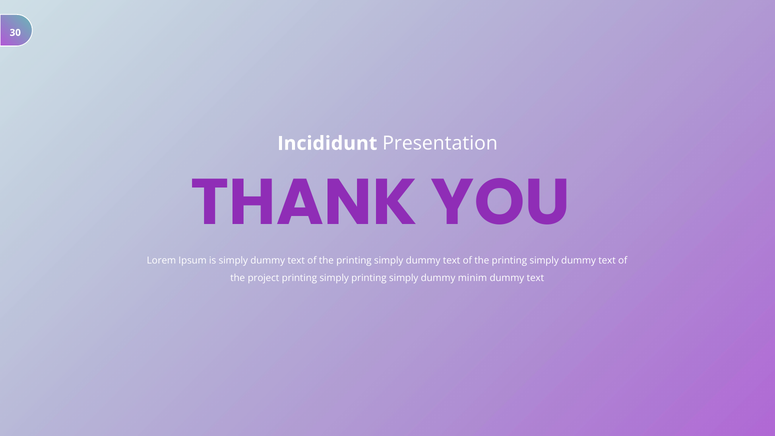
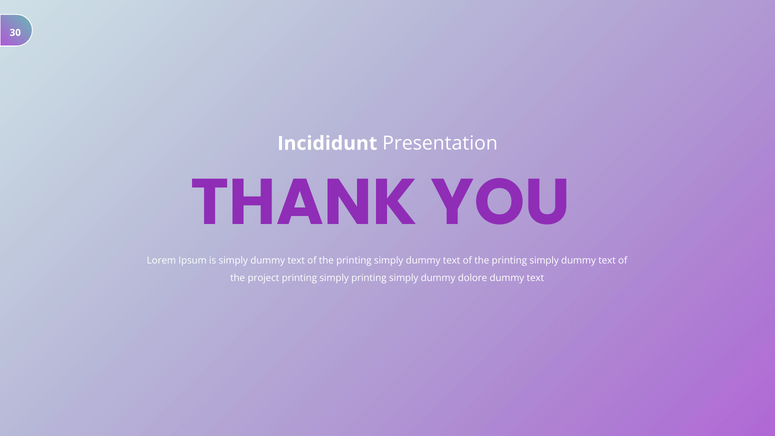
minim: minim -> dolore
